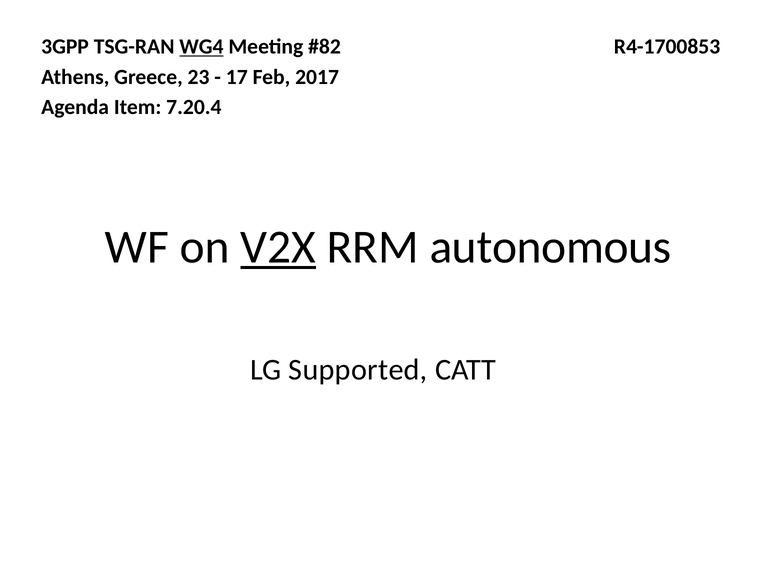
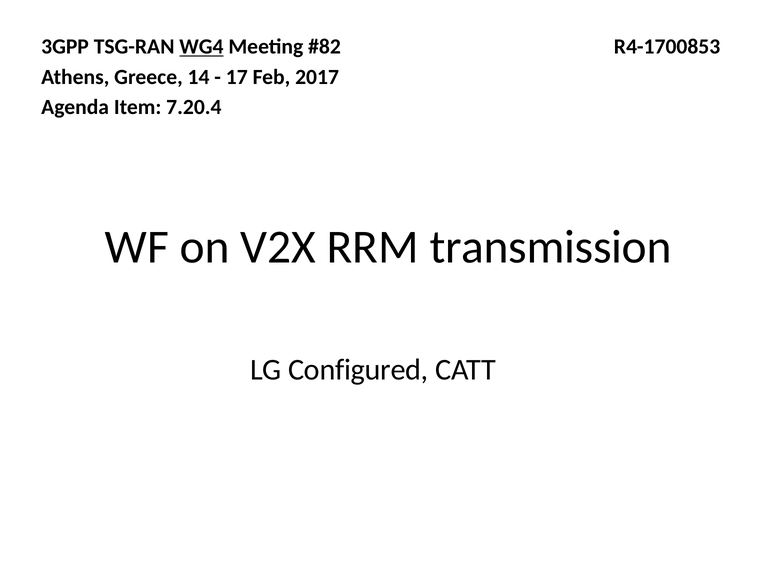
23: 23 -> 14
V2X underline: present -> none
autonomous: autonomous -> transmission
Supported: Supported -> Configured
